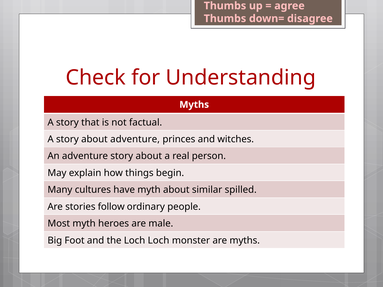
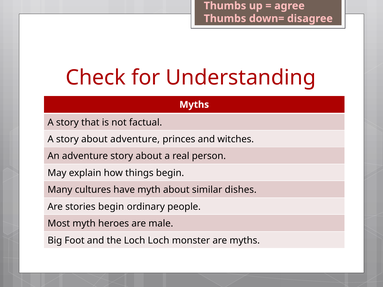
spilled: spilled -> dishes
stories follow: follow -> begin
